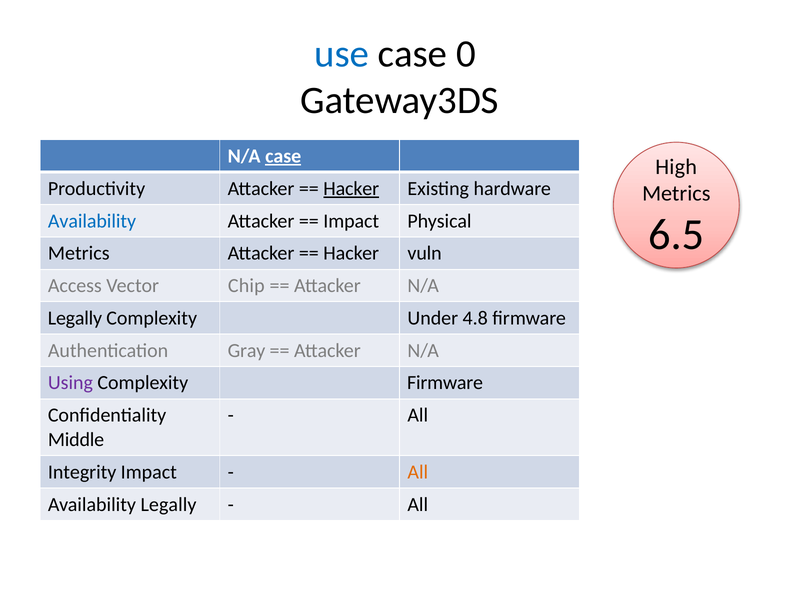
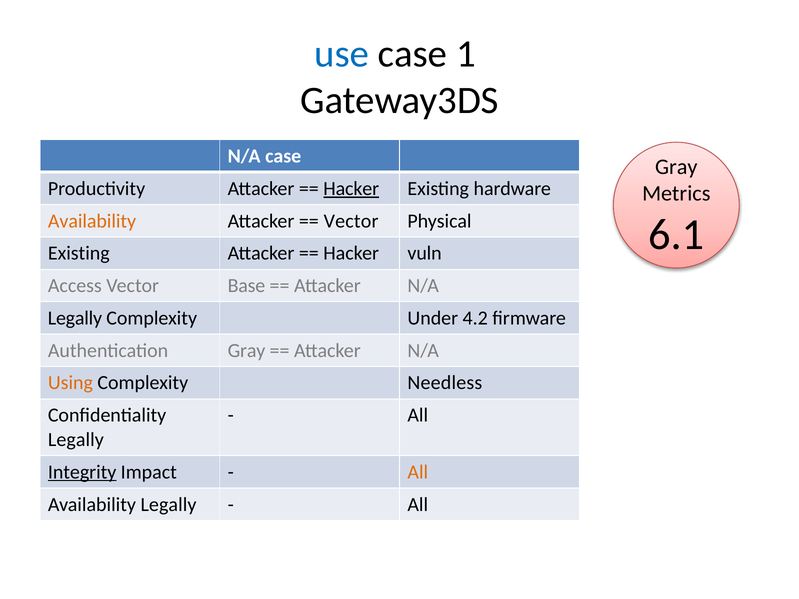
0: 0 -> 1
case at (283, 156) underline: present -> none
High at (676, 167): High -> Gray
Availability at (92, 221) colour: blue -> orange
Impact at (351, 221): Impact -> Vector
6.5: 6.5 -> 6.1
Metrics at (79, 253): Metrics -> Existing
Chip: Chip -> Base
4.8: 4.8 -> 4.2
Using colour: purple -> orange
Complexity Firmware: Firmware -> Needless
Middle at (76, 440): Middle -> Legally
Integrity underline: none -> present
